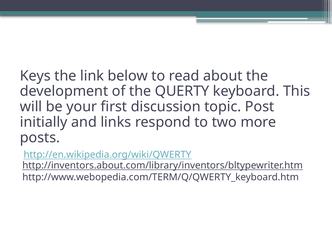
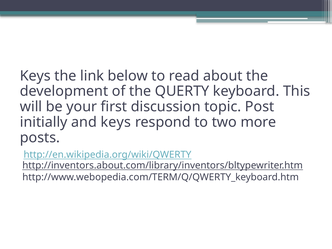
and links: links -> keys
